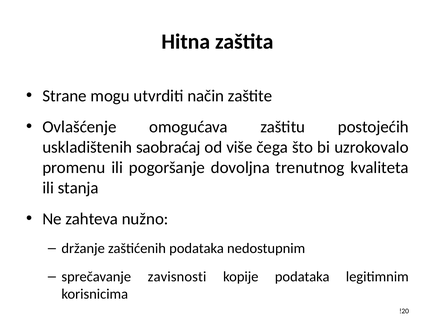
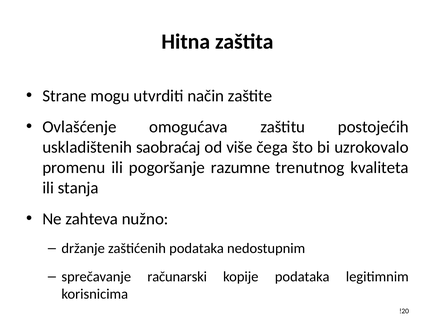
dovoljna: dovoljna -> razumne
zavisnosti: zavisnosti -> računarski
